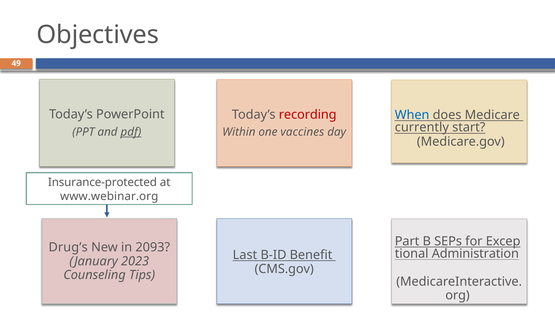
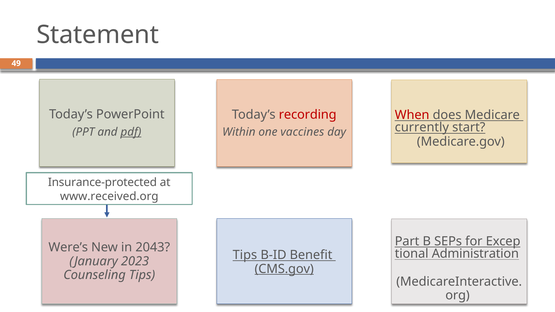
Objectives: Objectives -> Statement
When colour: blue -> red
www.webinar.org: www.webinar.org -> www.received.org
Drug’s: Drug’s -> Were’s
2093: 2093 -> 2043
Last at (245, 255): Last -> Tips
CMS.gov underline: none -> present
